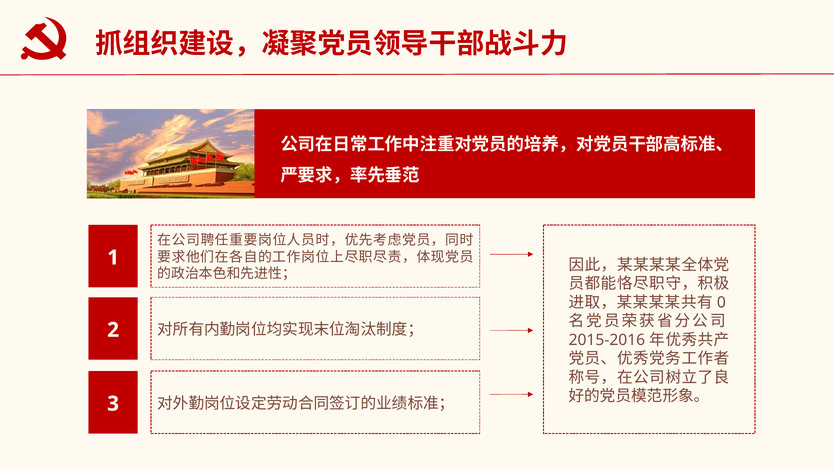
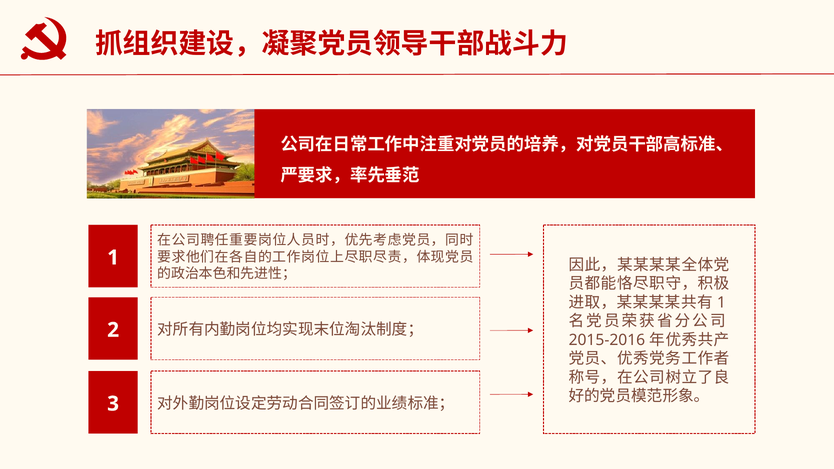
0 at (721, 303): 0 -> 1
